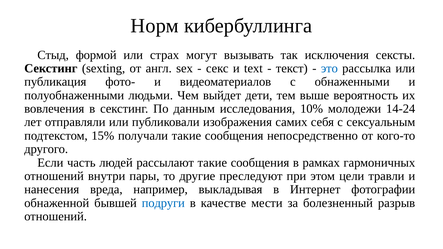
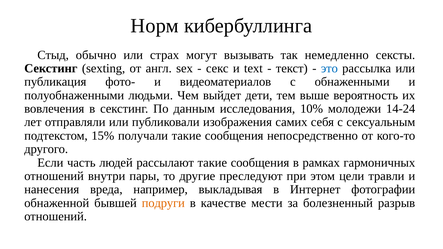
формой: формой -> обычно
исключения: исключения -> немедленно
подруги colour: blue -> orange
